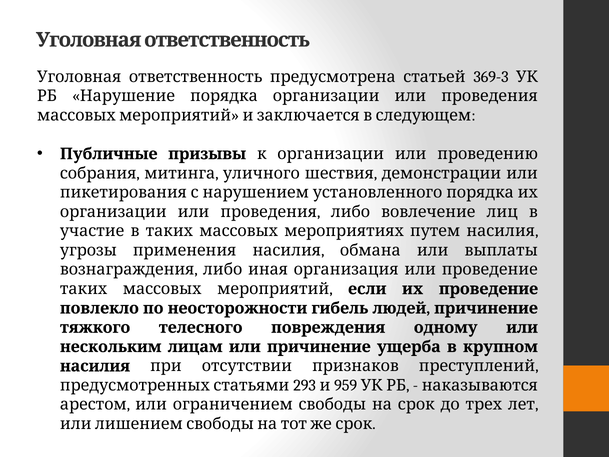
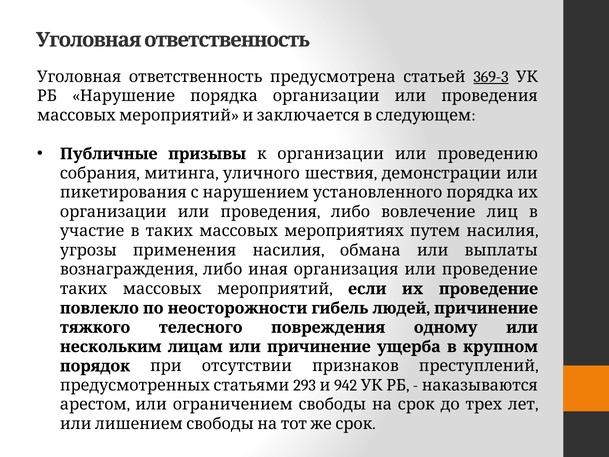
369-3 underline: none -> present
насилия at (95, 366): насилия -> порядок
959: 959 -> 942
